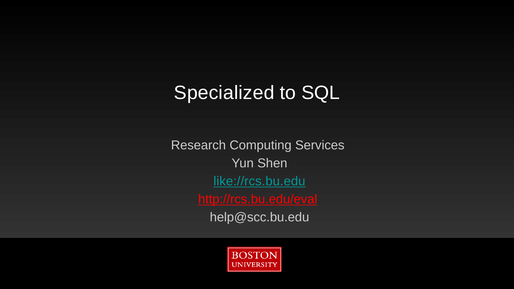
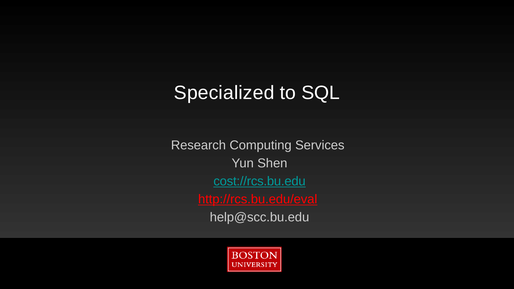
like://rcs.bu.edu: like://rcs.bu.edu -> cost://rcs.bu.edu
